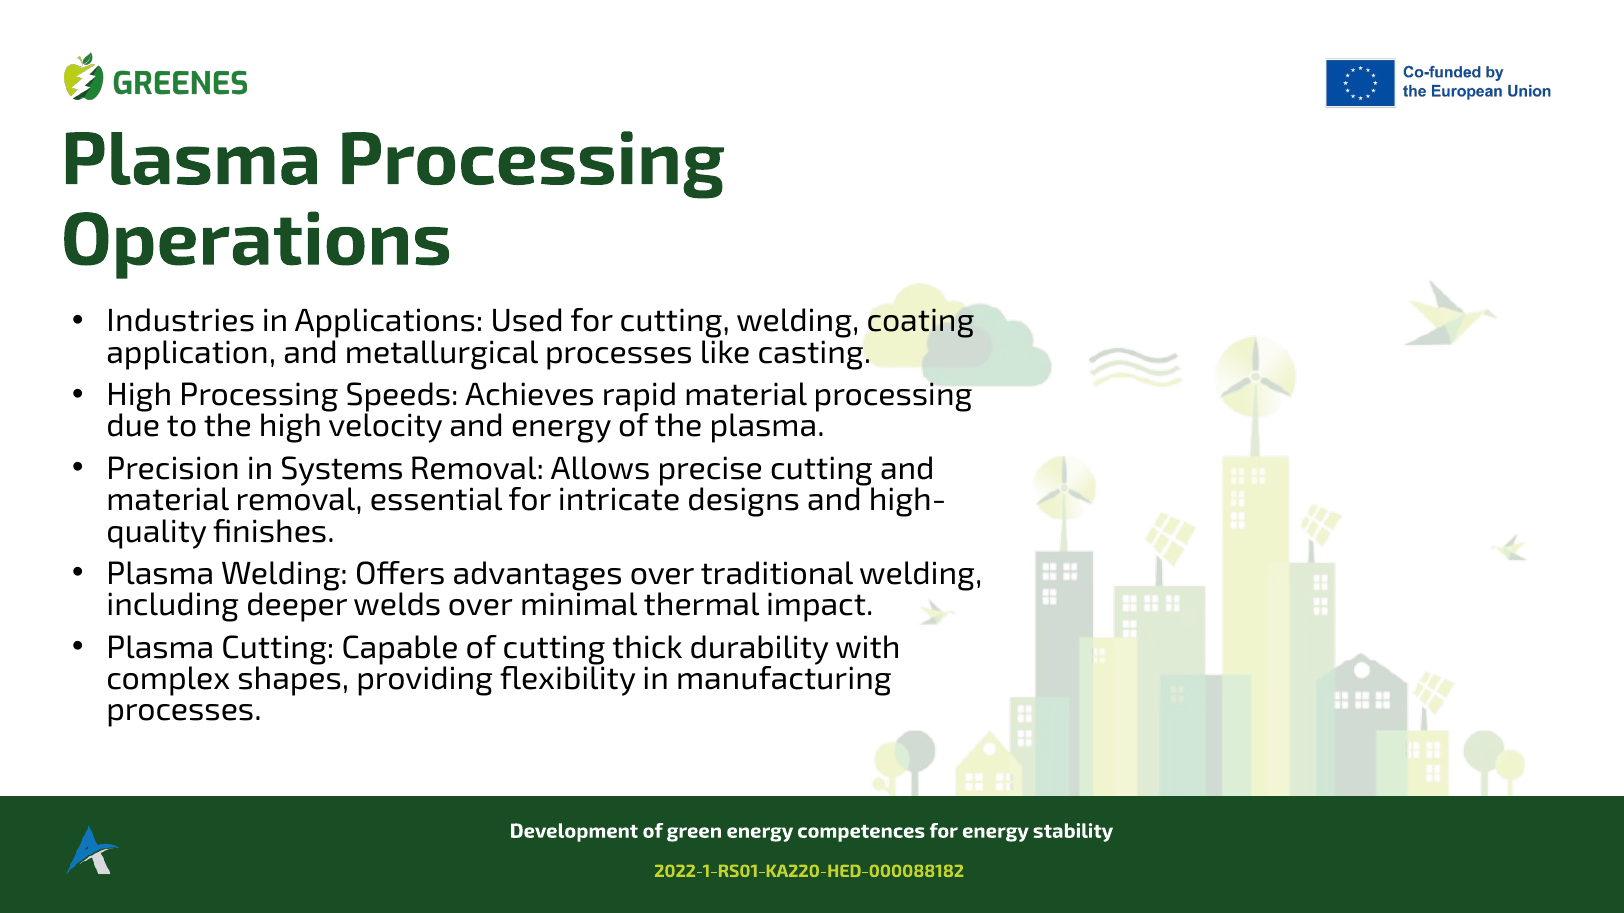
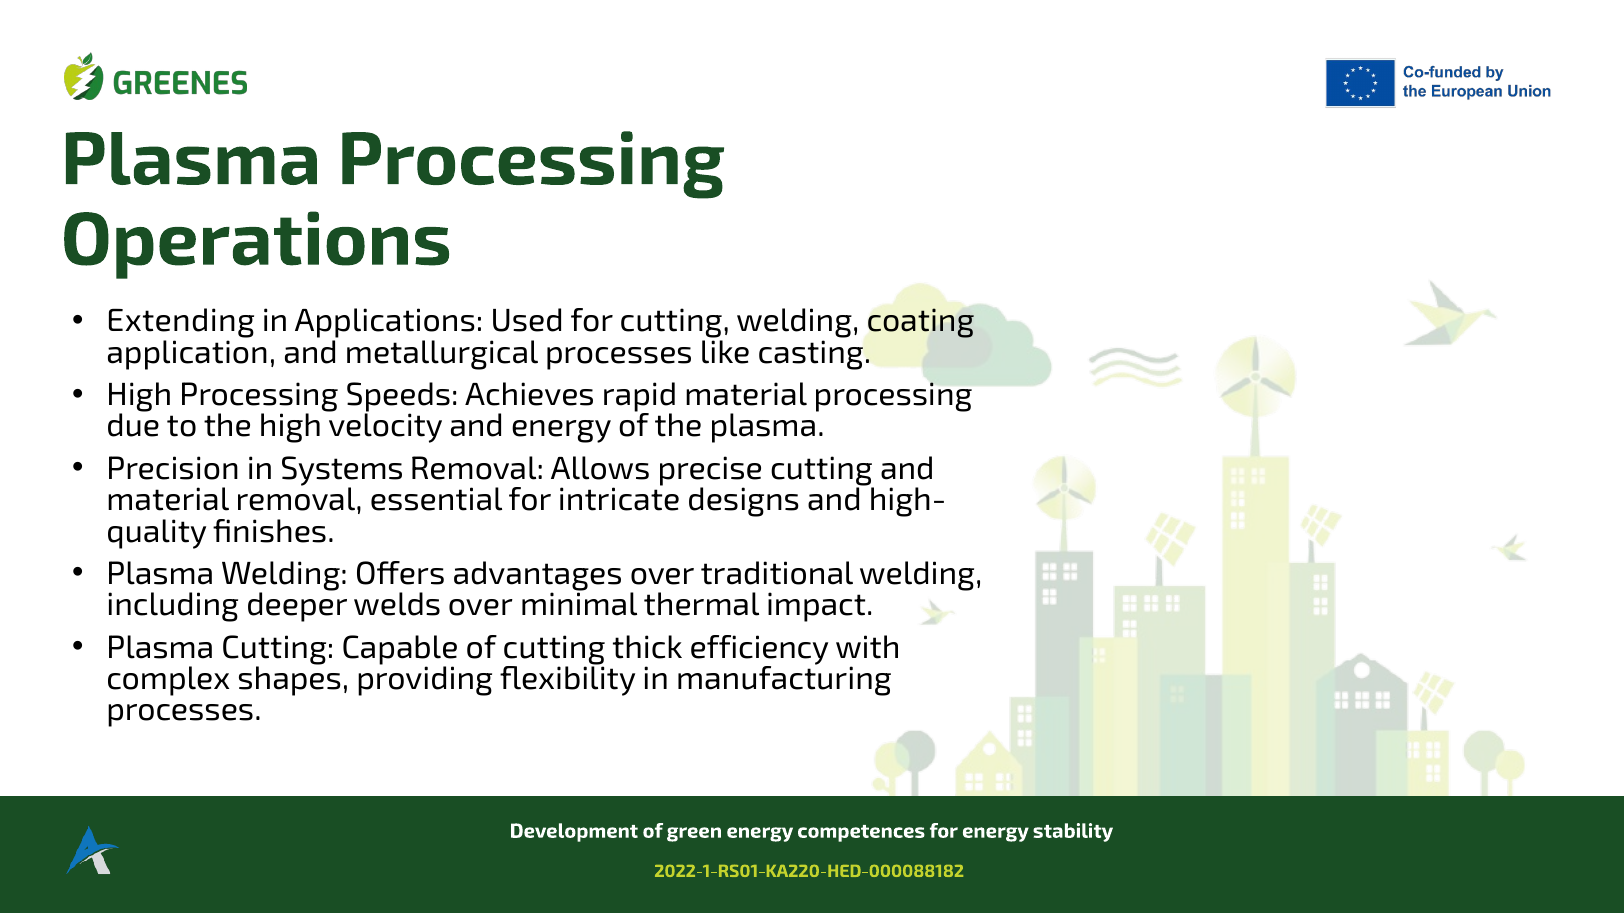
Industries: Industries -> Extending
durability: durability -> efficiency
